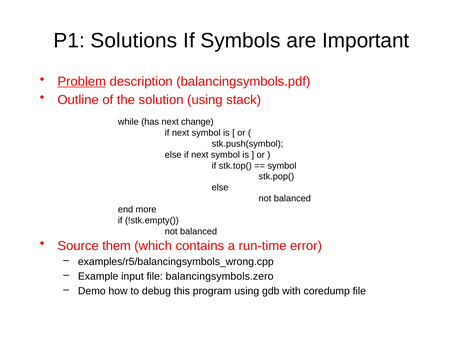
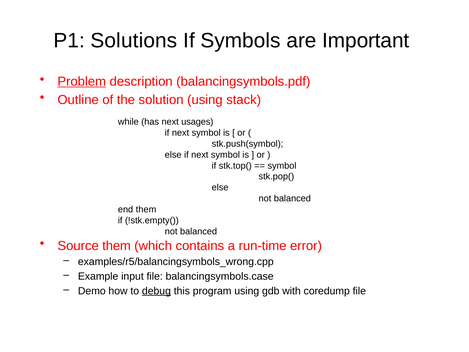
change: change -> usages
end more: more -> them
balancingsymbols.zero: balancingsymbols.zero -> balancingsymbols.case
debug underline: none -> present
